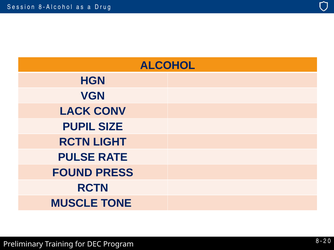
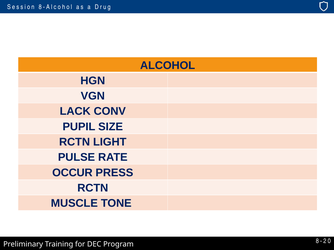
FOUND: FOUND -> OCCUR
